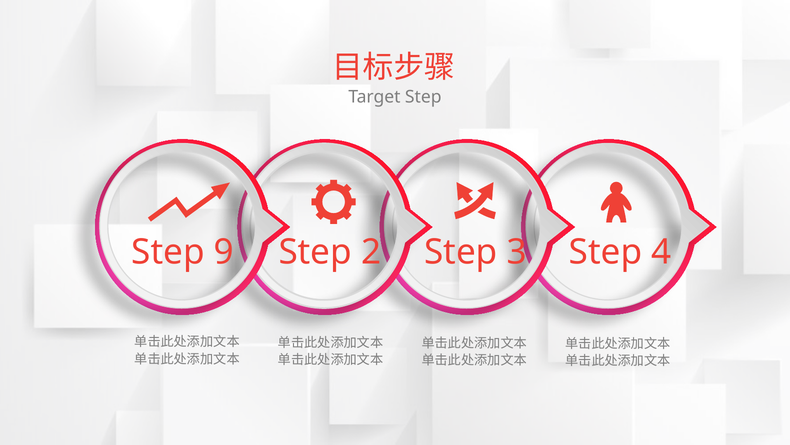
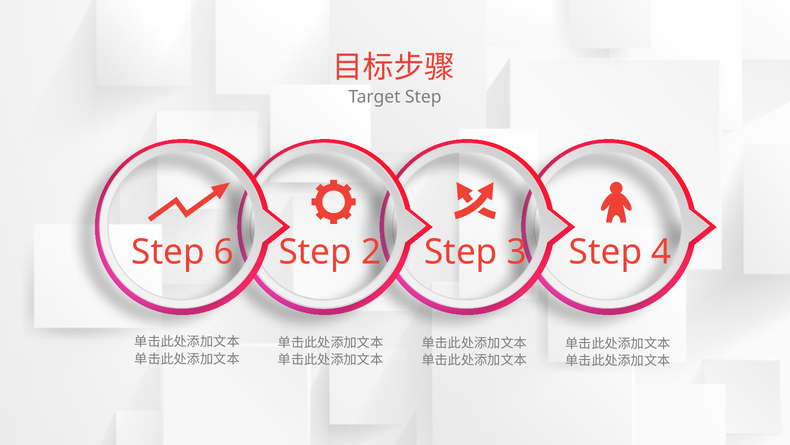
9: 9 -> 6
